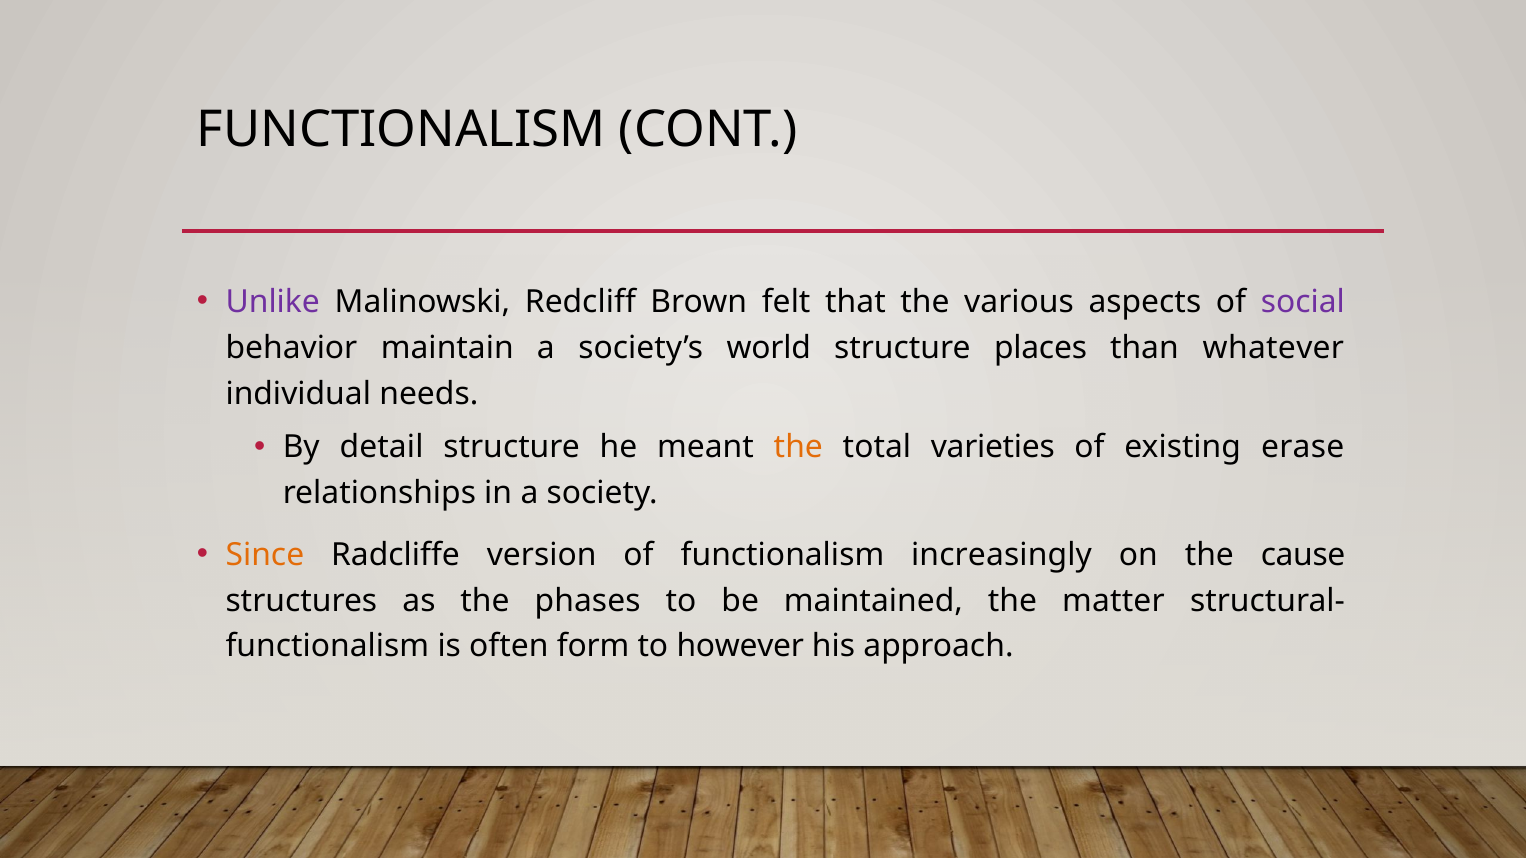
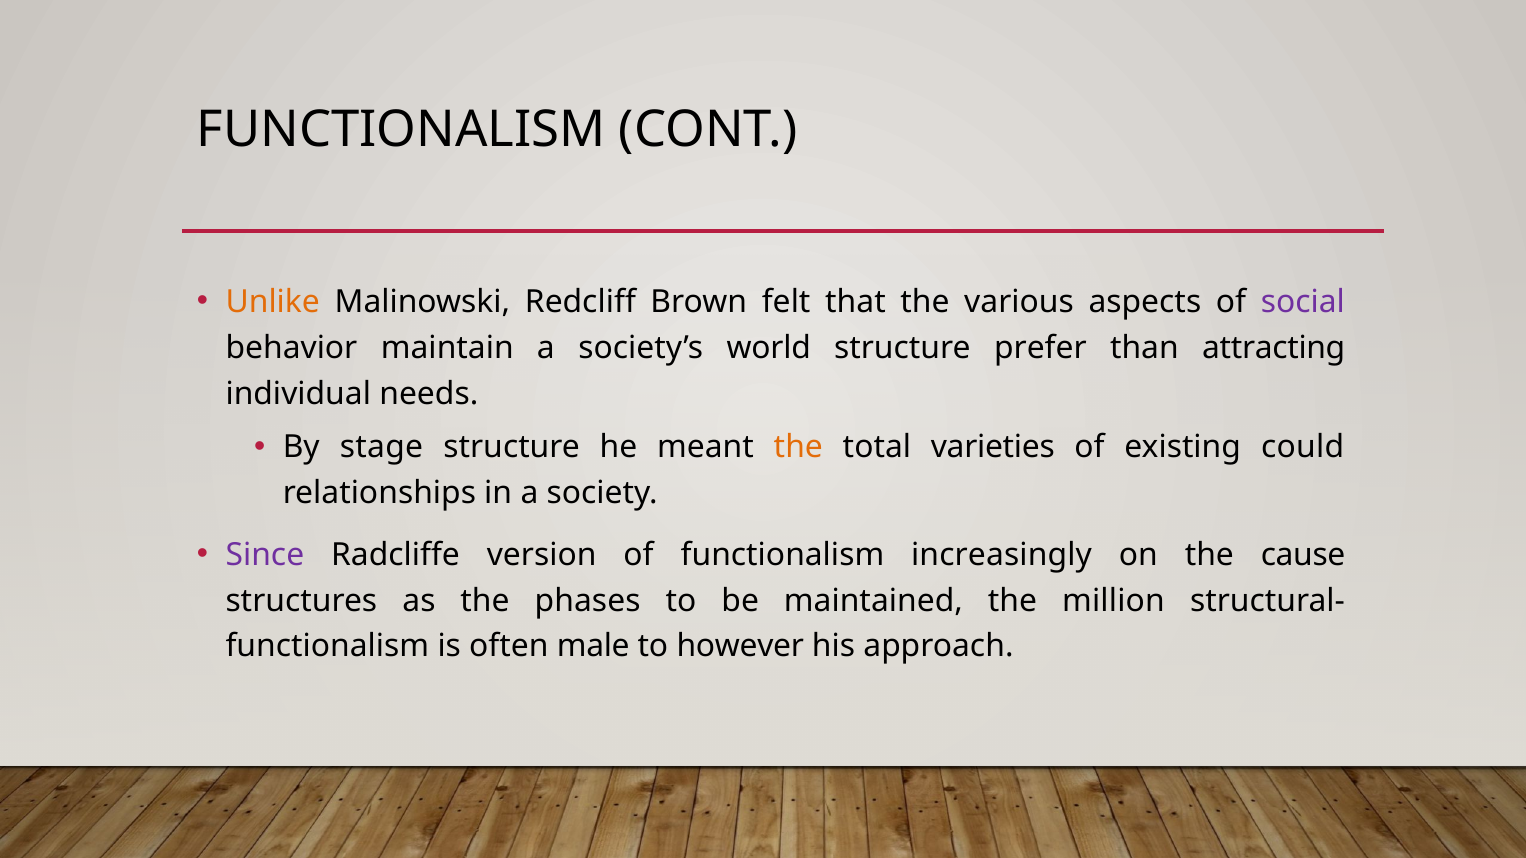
Unlike colour: purple -> orange
places: places -> prefer
whatever: whatever -> attracting
detail: detail -> stage
erase: erase -> could
Since colour: orange -> purple
matter: matter -> million
form: form -> male
